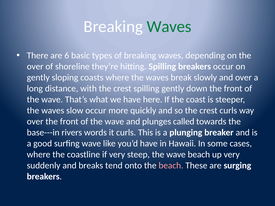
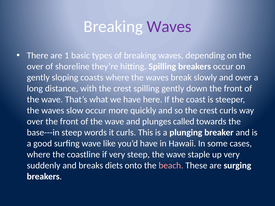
Waves at (169, 27) colour: green -> purple
6: 6 -> 1
base---in rivers: rivers -> steep
wave beach: beach -> staple
tend: tend -> diets
